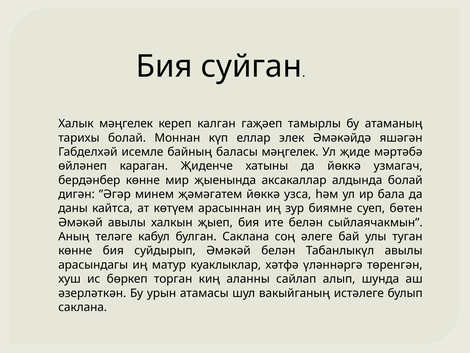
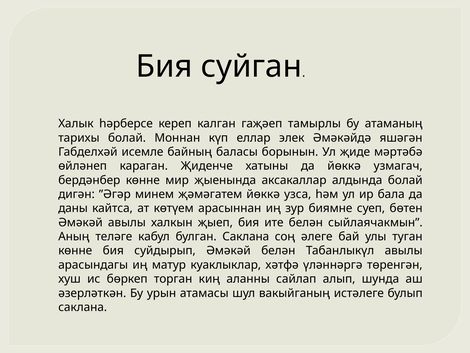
Халык мәңгелек: мәңгелек -> һәрберсе
баласы мәңгелек: мәңгелек -> борынын
